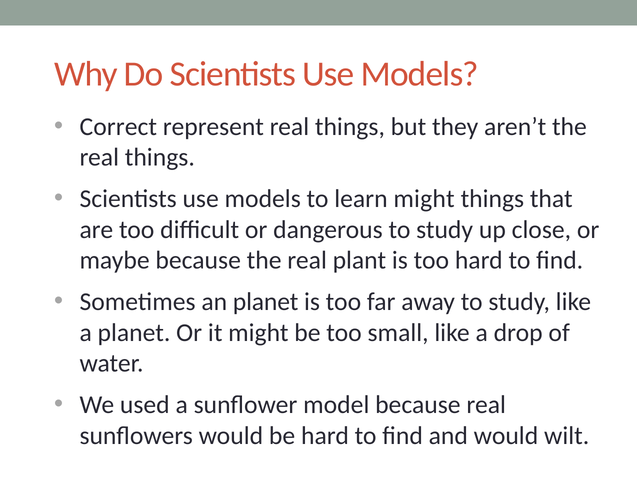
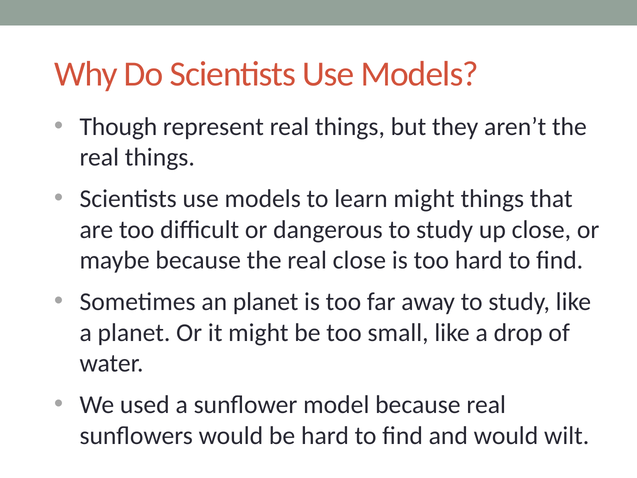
Correct: Correct -> Though
real plant: plant -> close
